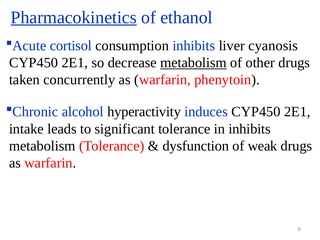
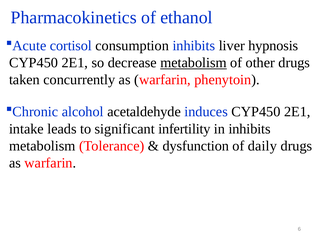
Pharmacokinetics underline: present -> none
cyanosis: cyanosis -> hypnosis
hyperactivity: hyperactivity -> acetaldehyde
significant tolerance: tolerance -> infertility
weak: weak -> daily
